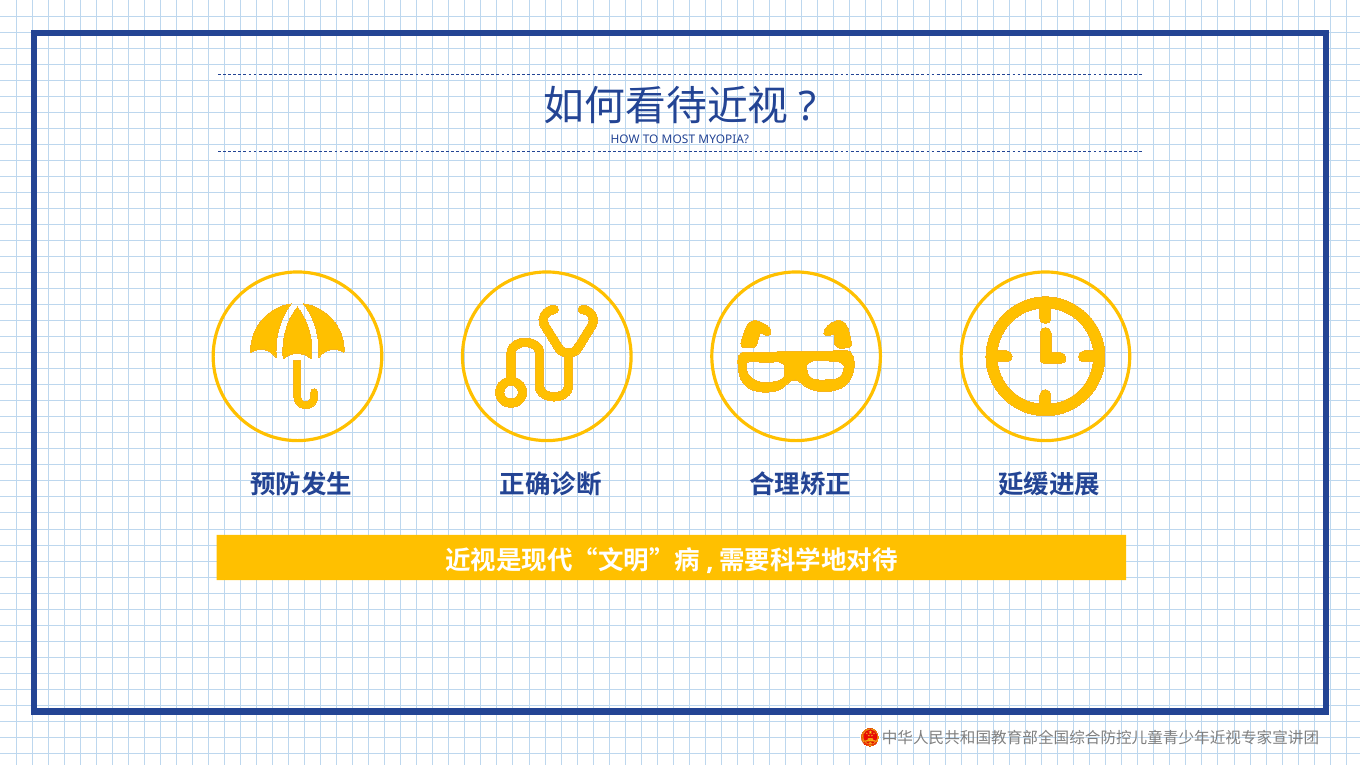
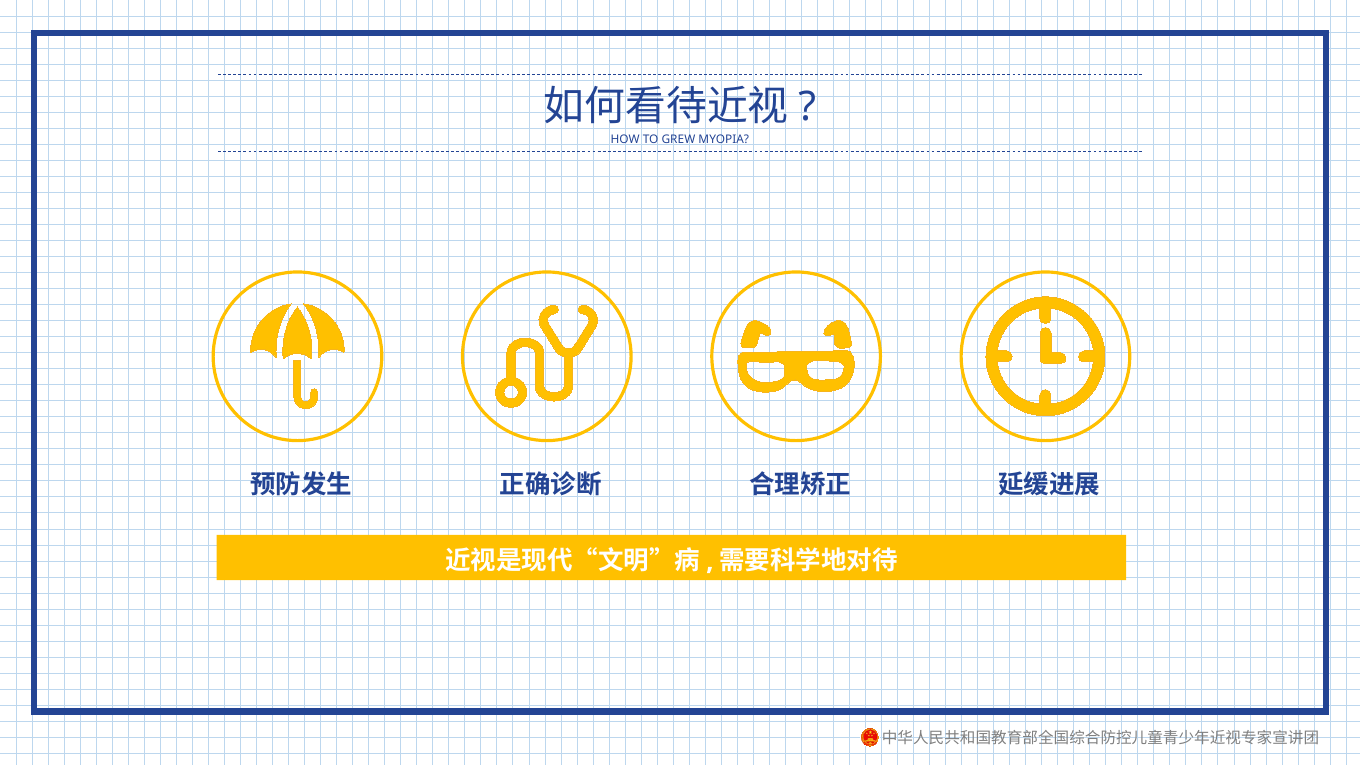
MOST: MOST -> GREW
